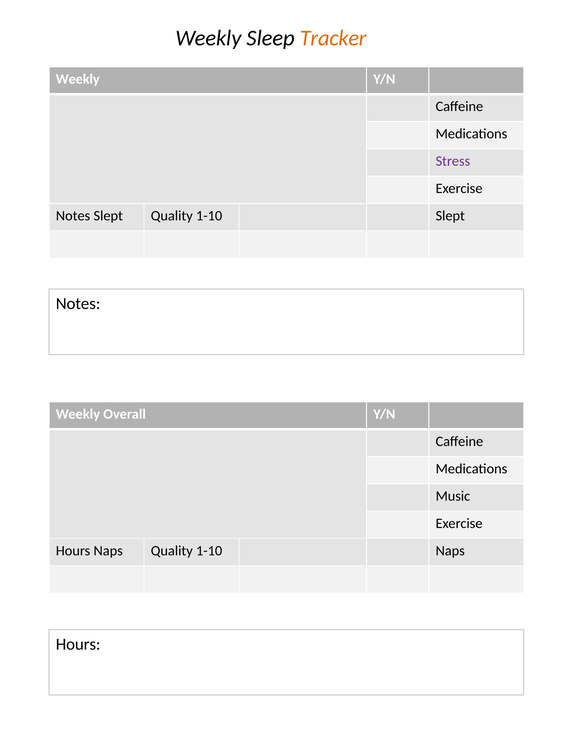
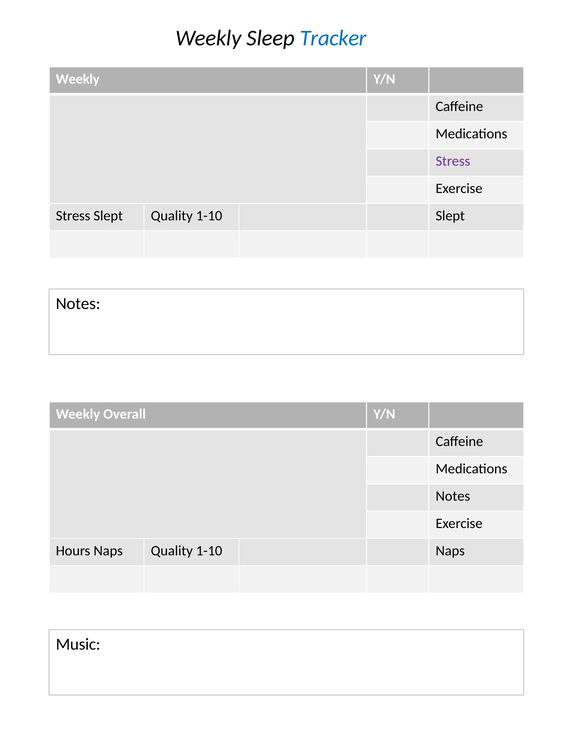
Tracker colour: orange -> blue
Notes at (73, 216): Notes -> Stress
Music at (453, 496): Music -> Notes
Hours at (78, 645): Hours -> Music
